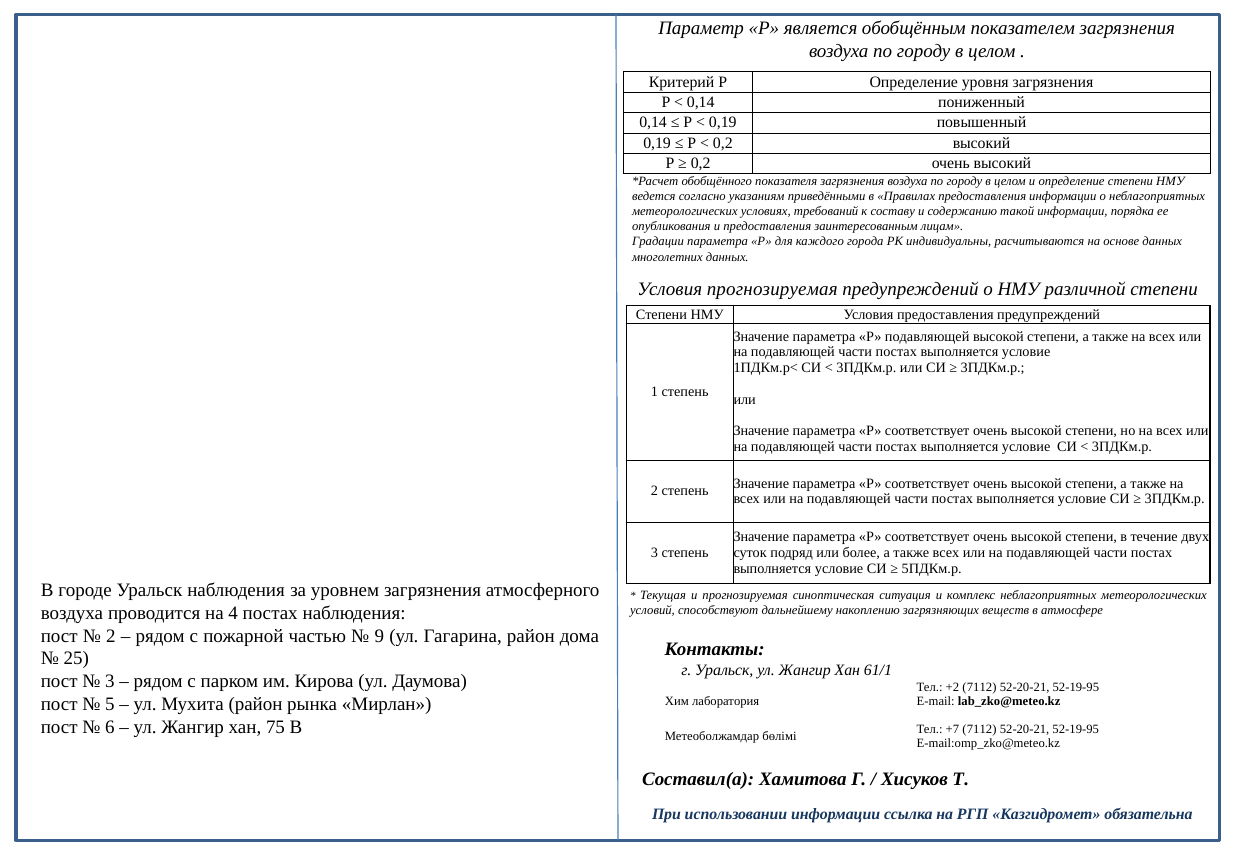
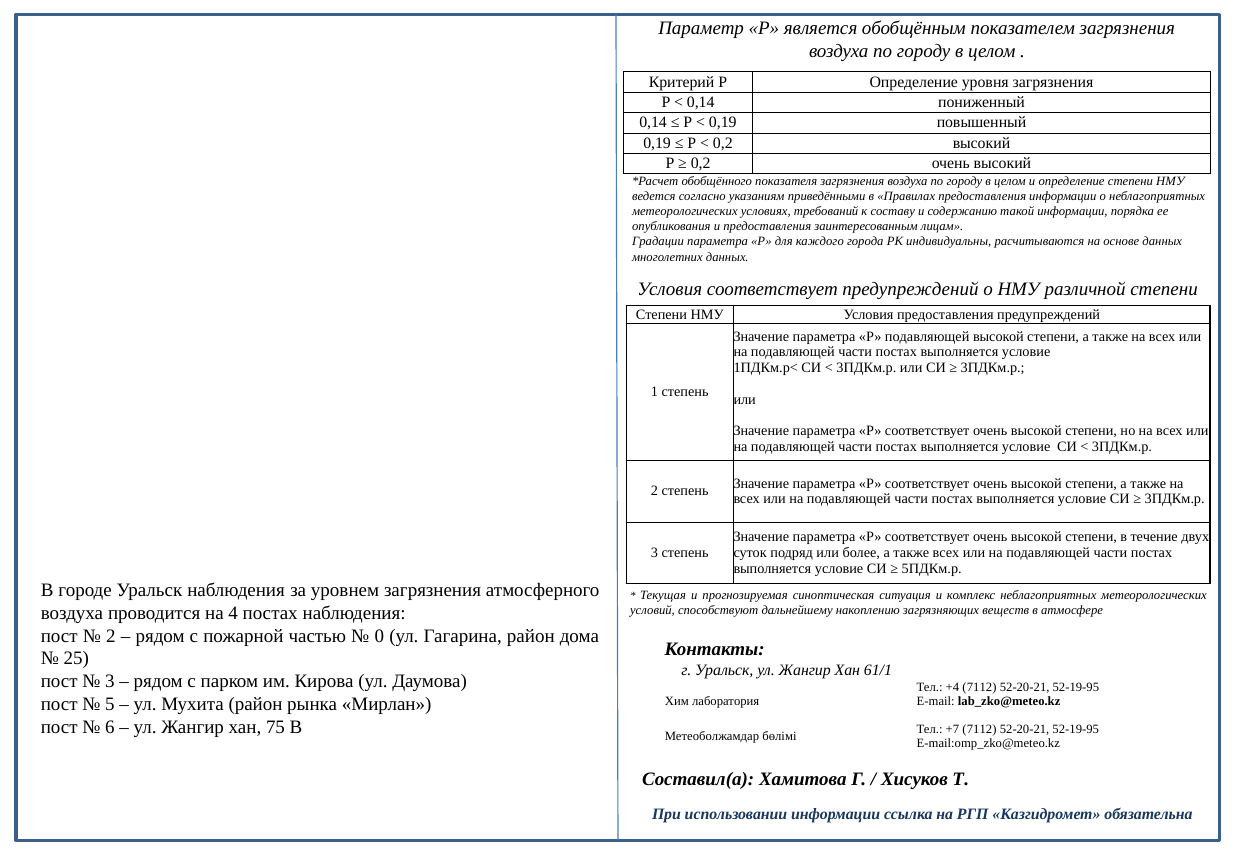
Условия прогнозируемая: прогнозируемая -> соответствует
9: 9 -> 0
+2: +2 -> +4
